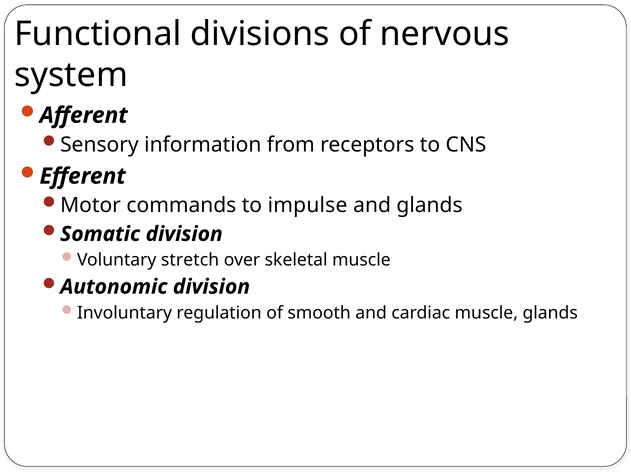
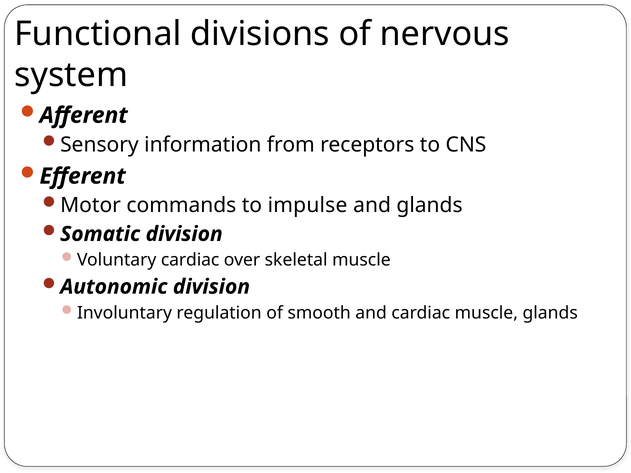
Voluntary stretch: stretch -> cardiac
